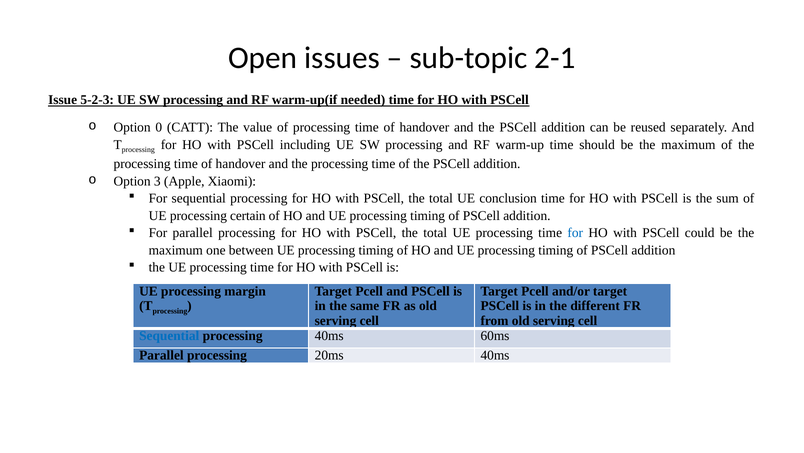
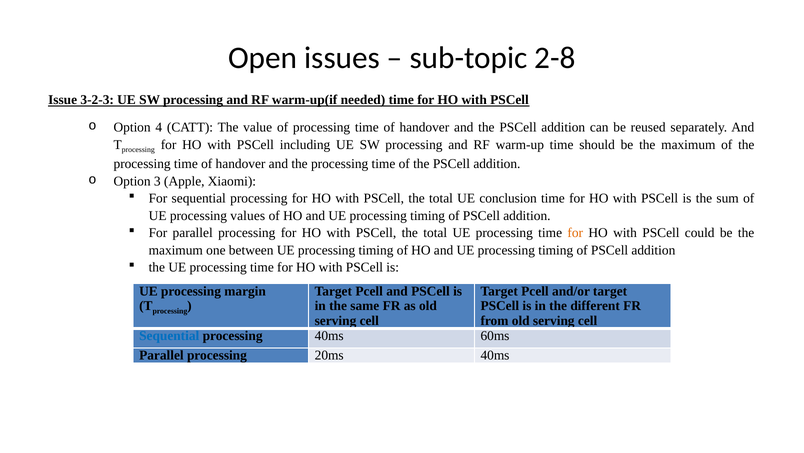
2-1: 2-1 -> 2-8
5-2-3: 5-2-3 -> 3-2-3
0: 0 -> 4
certain: certain -> values
for at (575, 233) colour: blue -> orange
